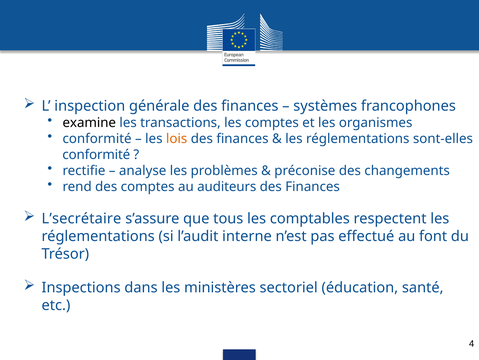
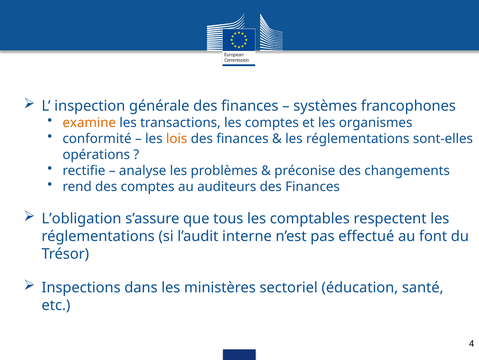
examine colour: black -> orange
conformité at (96, 154): conformité -> opérations
L’secrétaire: L’secrétaire -> L’obligation
